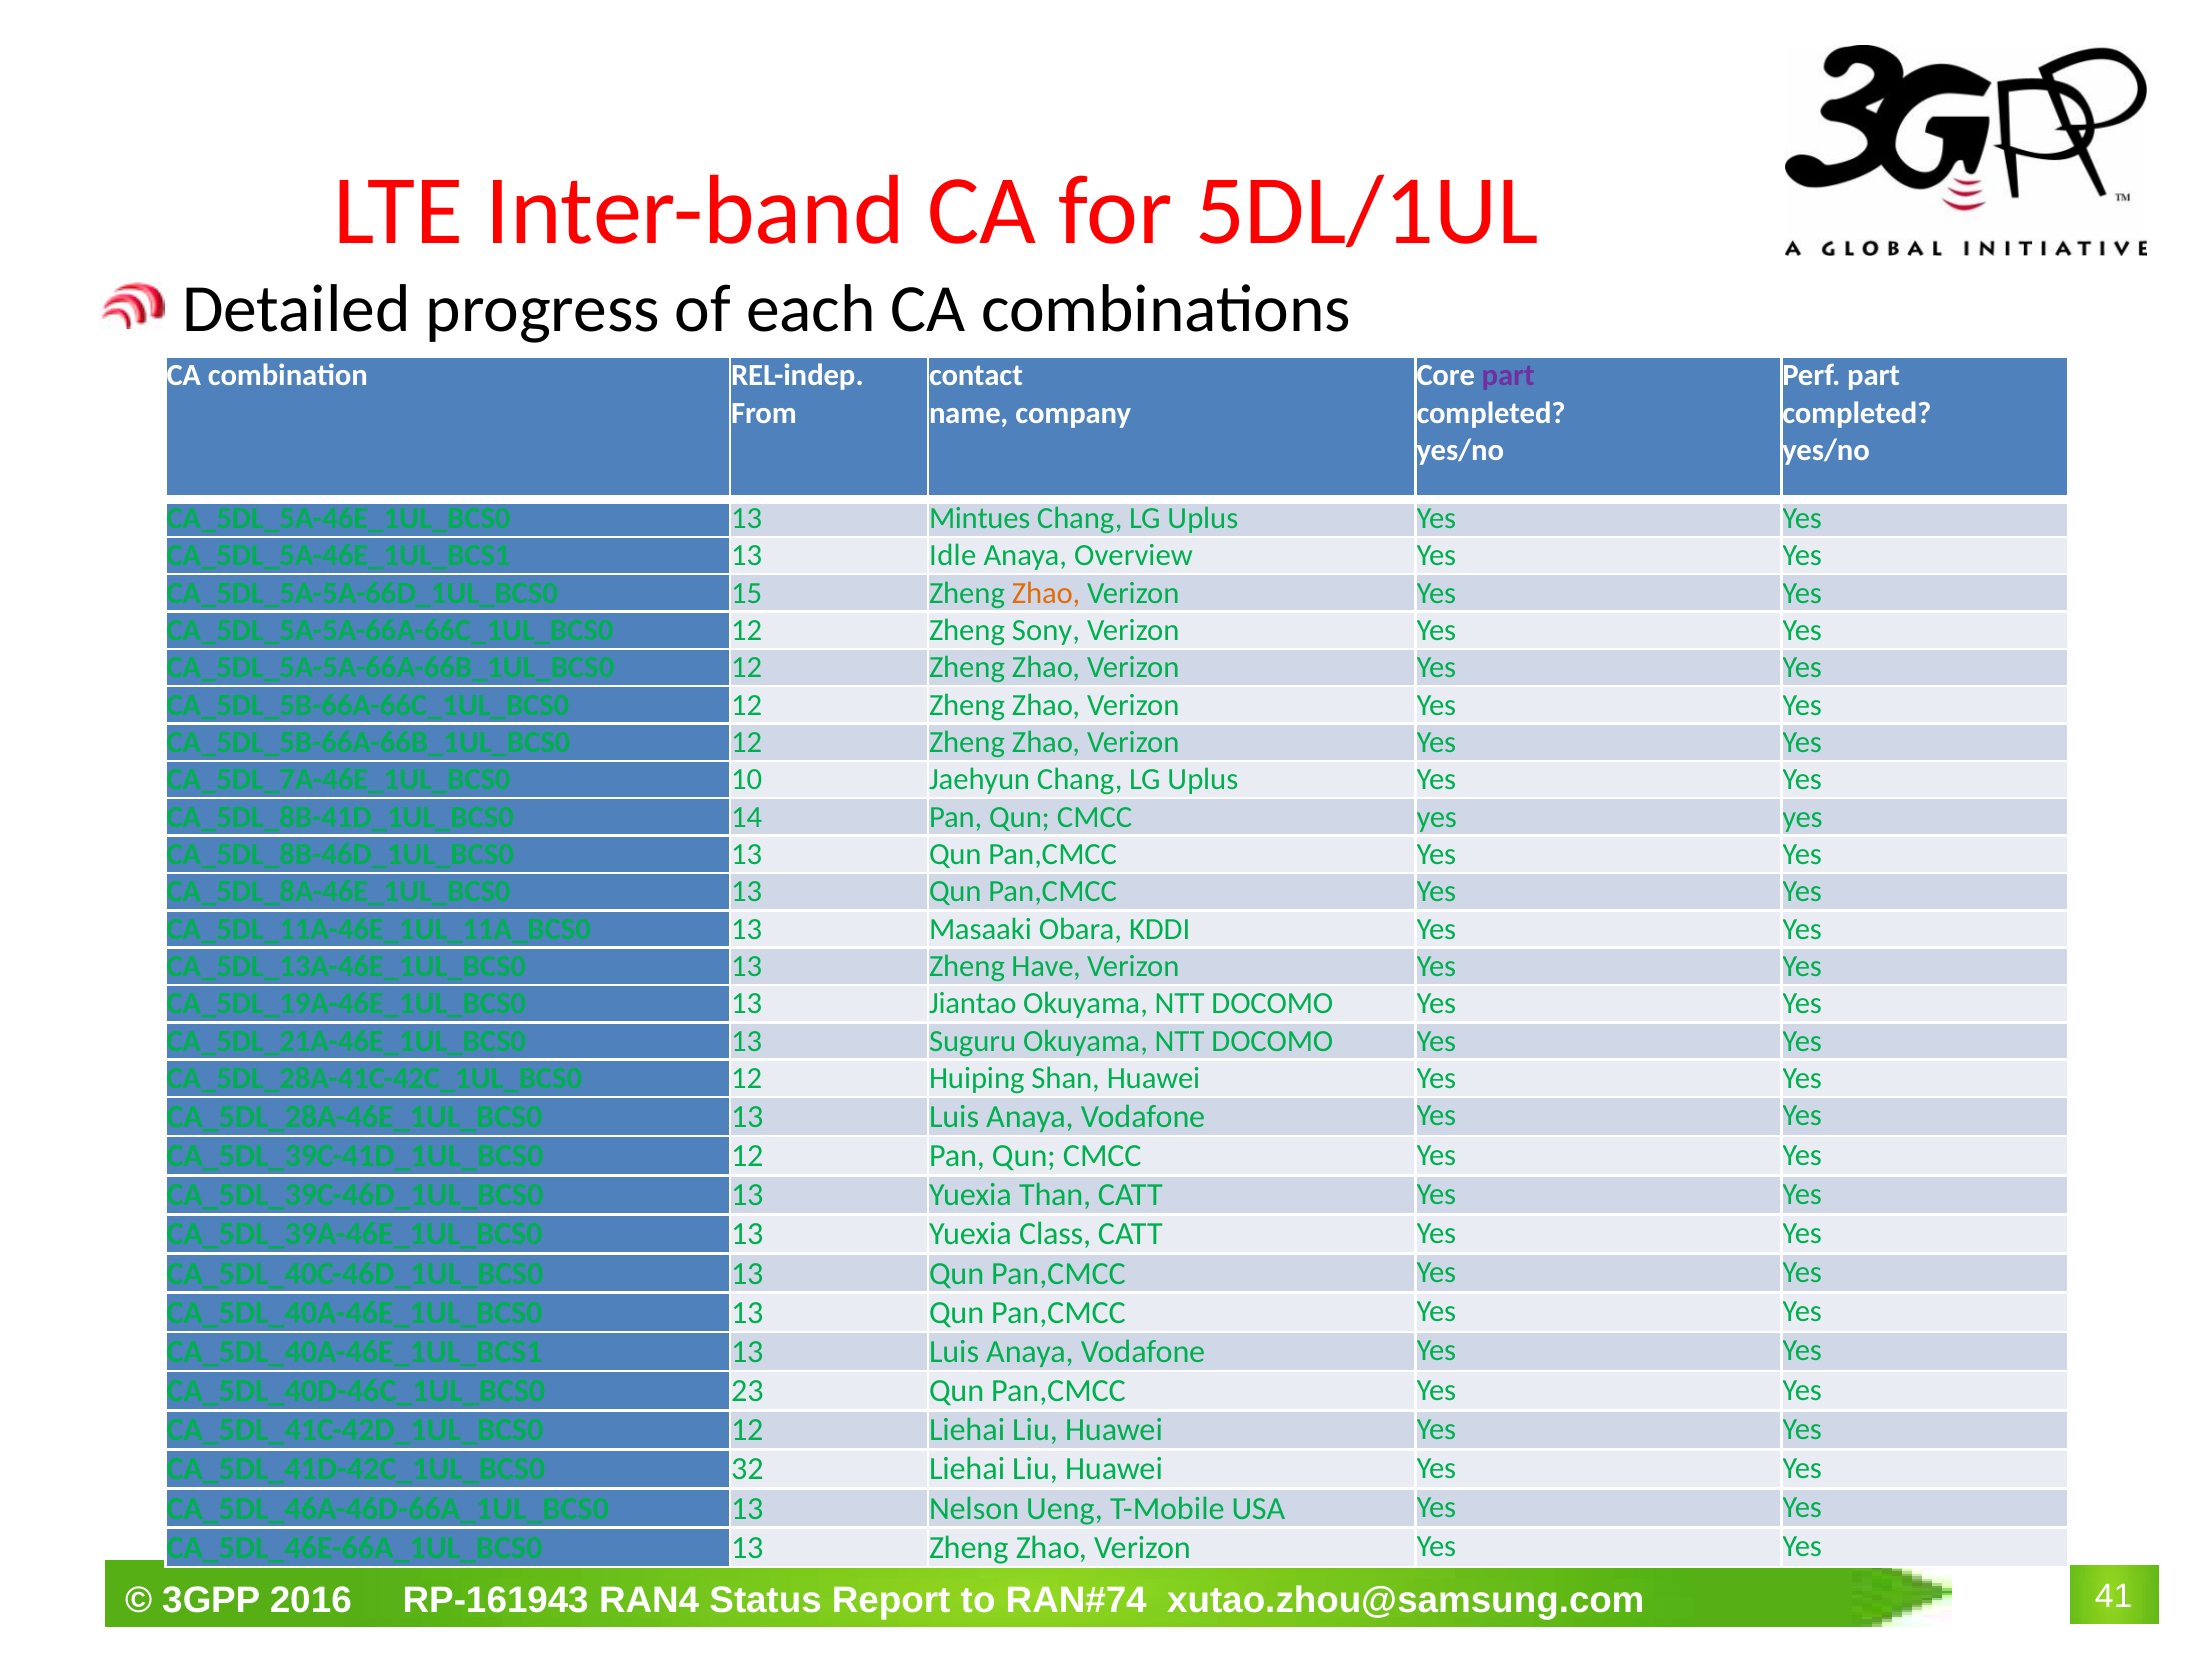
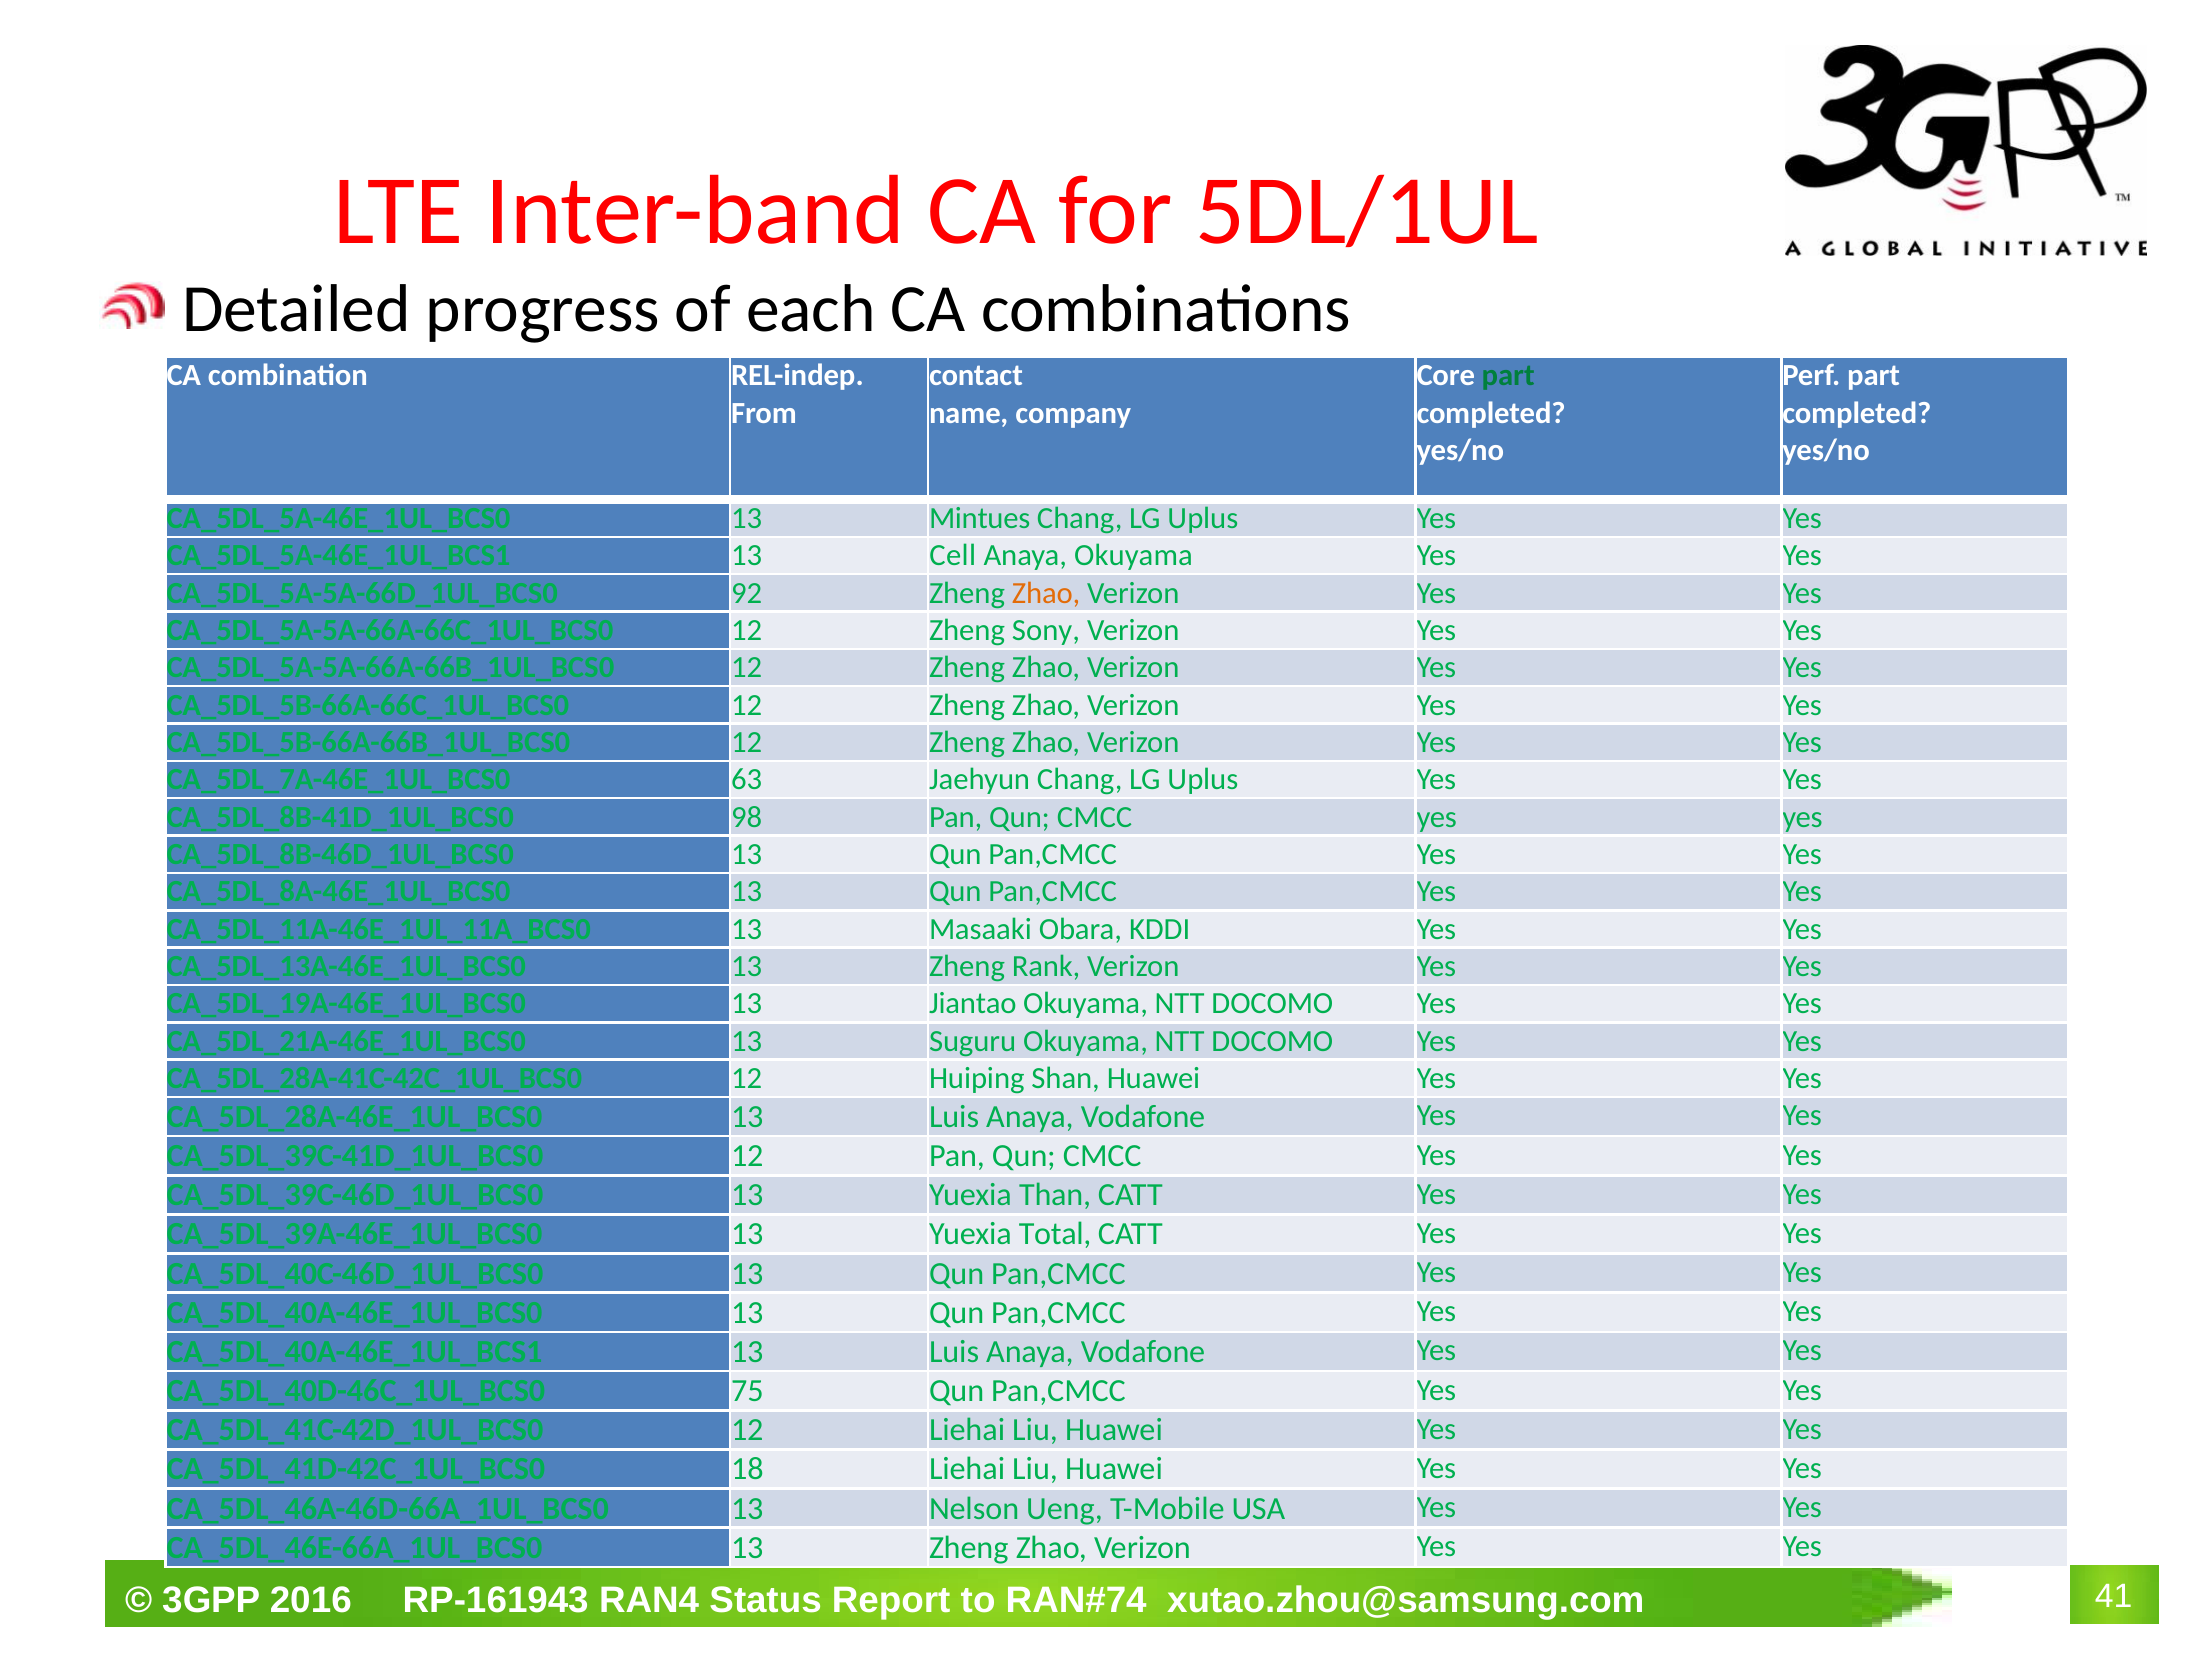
part at (1508, 376) colour: purple -> green
Idle: Idle -> Cell
Anaya Overview: Overview -> Okuyama
15: 15 -> 92
10: 10 -> 63
14: 14 -> 98
Have: Have -> Rank
Class: Class -> Total
23: 23 -> 75
32: 32 -> 18
